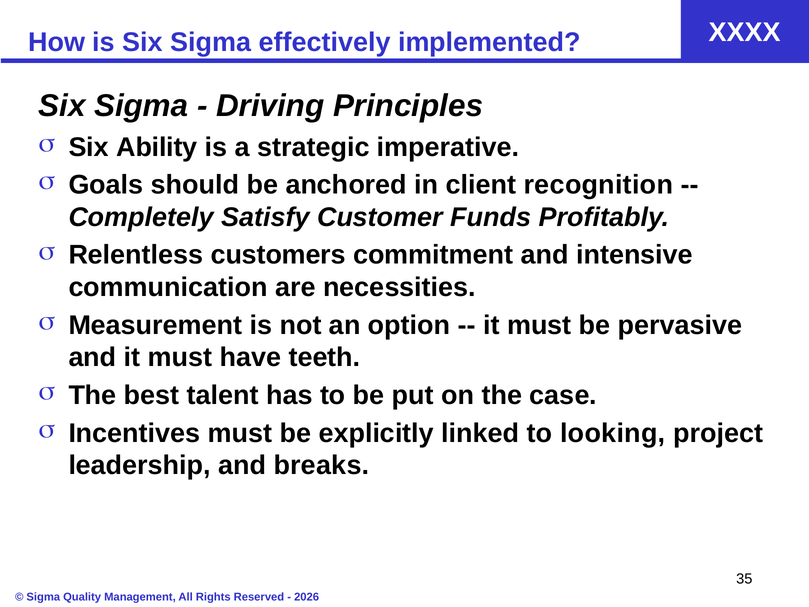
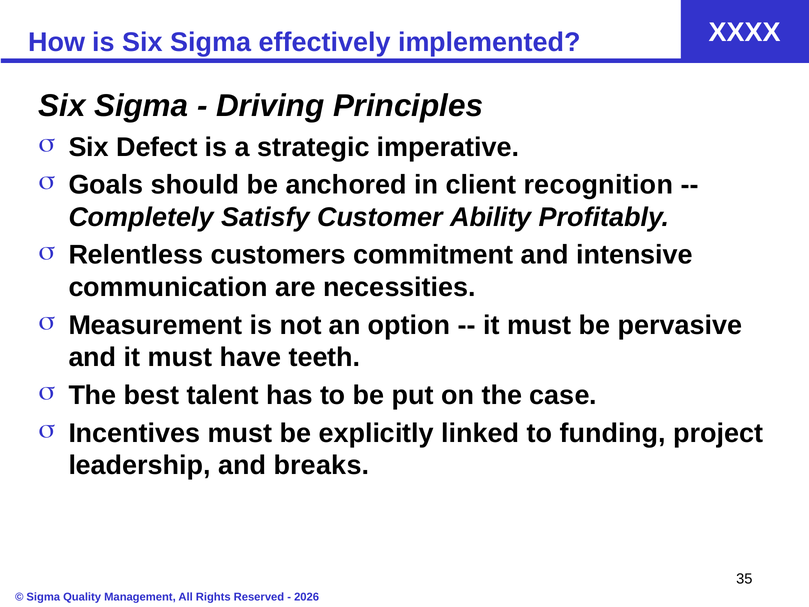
Ability: Ability -> Defect
Funds: Funds -> Ability
looking: looking -> funding
